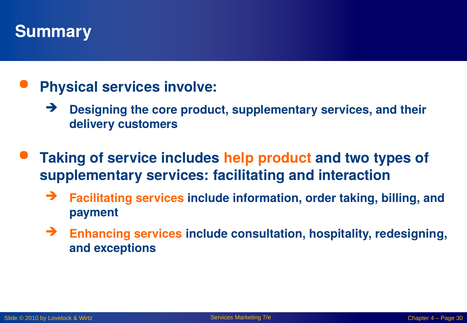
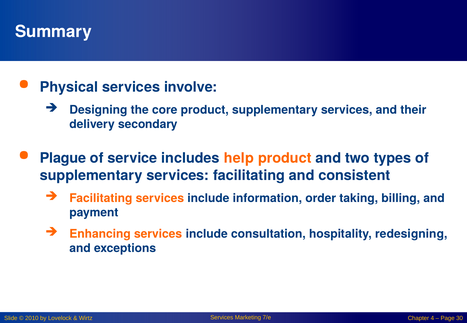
customers: customers -> secondary
Taking at (63, 158): Taking -> Plague
interaction: interaction -> consistent
